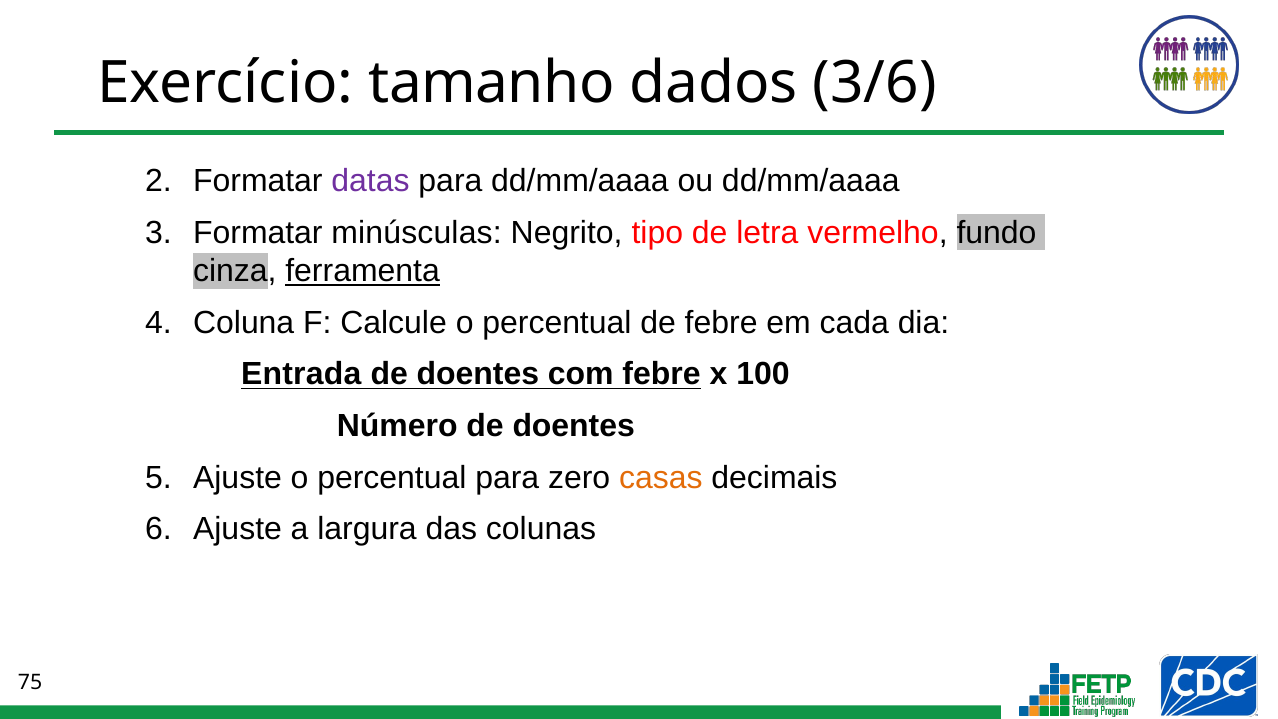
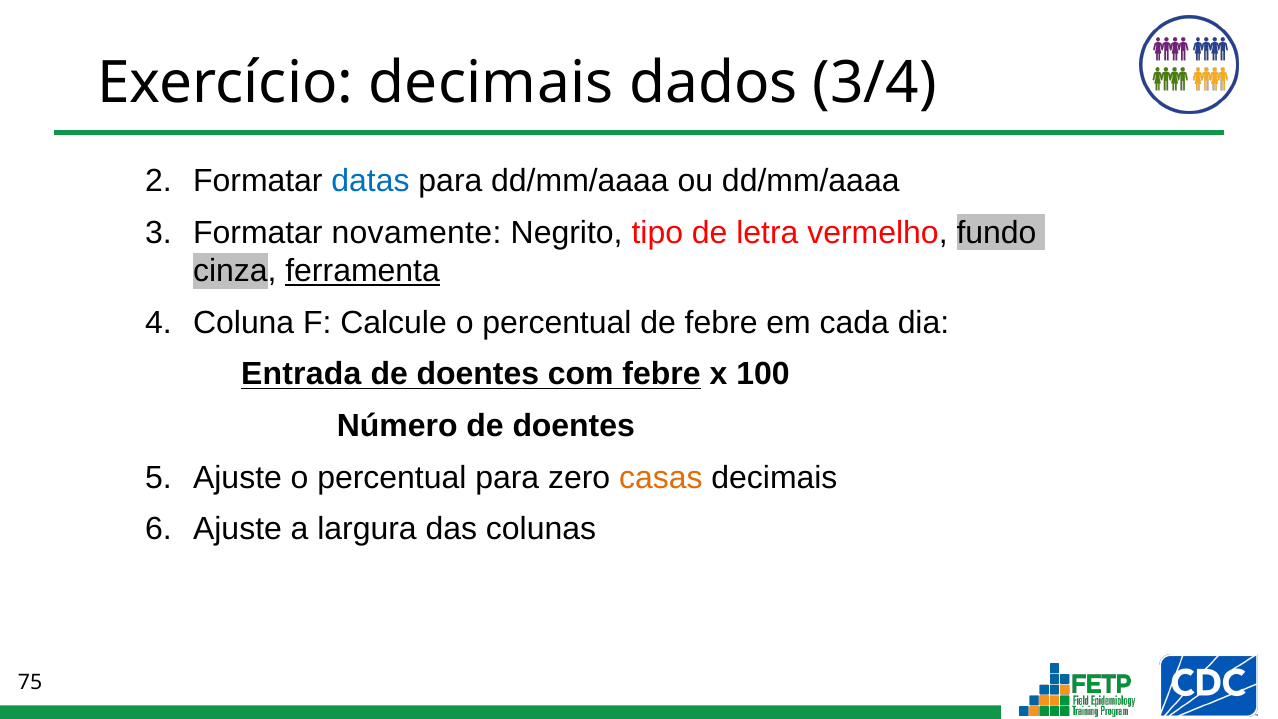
Exercício tamanho: tamanho -> decimais
3/6: 3/6 -> 3/4
datas colour: purple -> blue
minúsculas: minúsculas -> novamente
